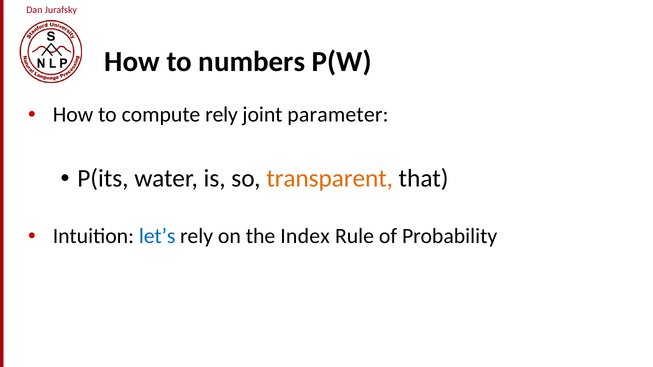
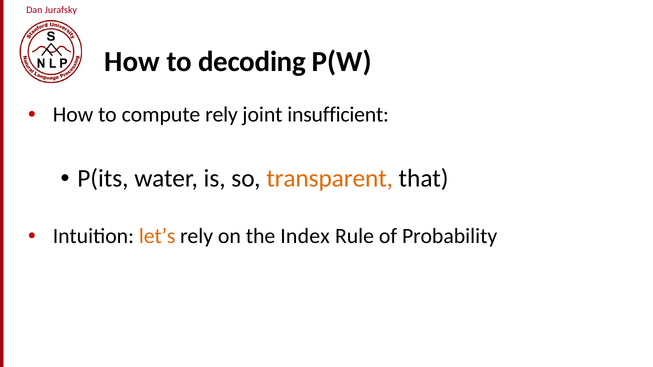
numbers: numbers -> decoding
parameter: parameter -> insufficient
let’s colour: blue -> orange
